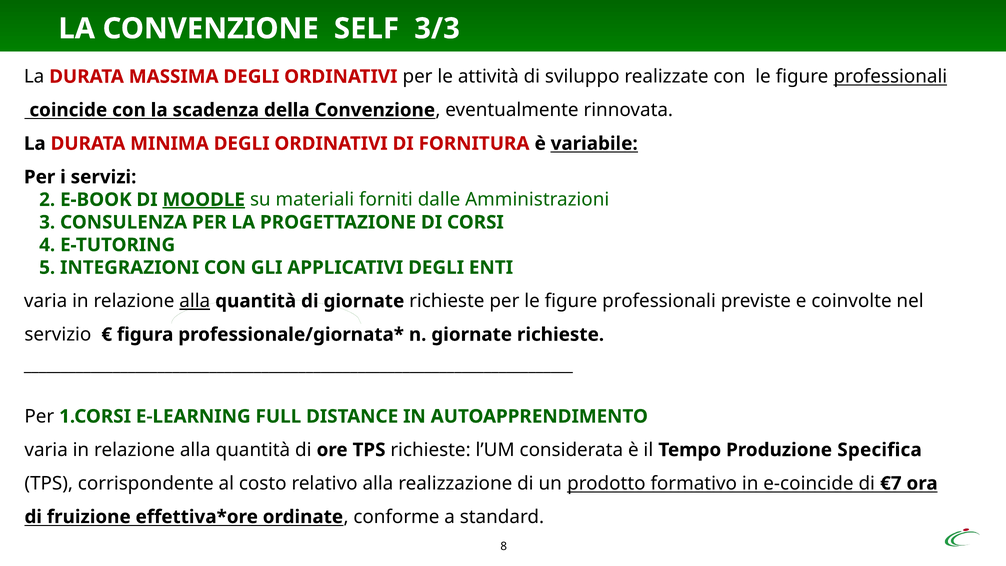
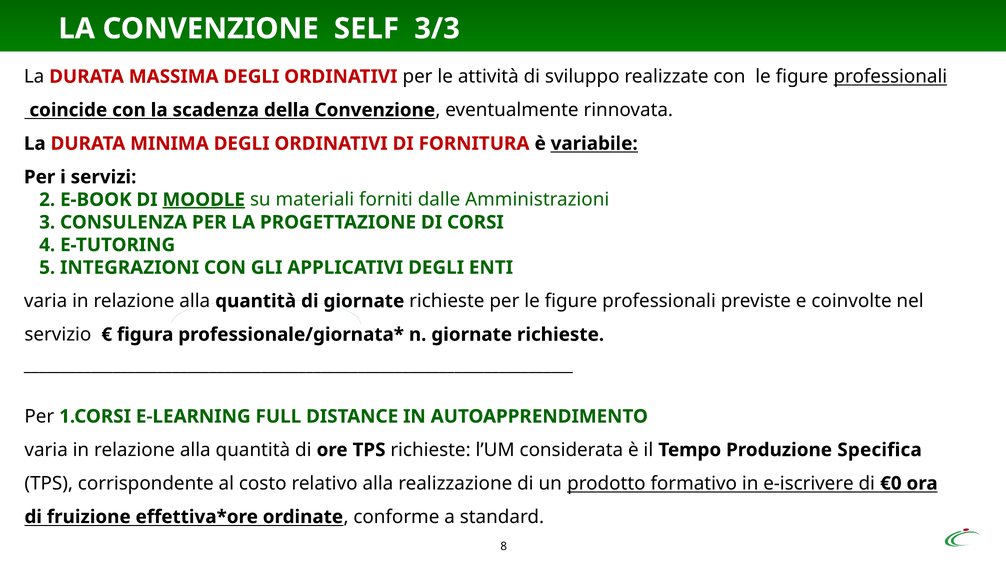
alla at (195, 301) underline: present -> none
e-coincide: e-coincide -> e-iscrivere
€7: €7 -> €0
